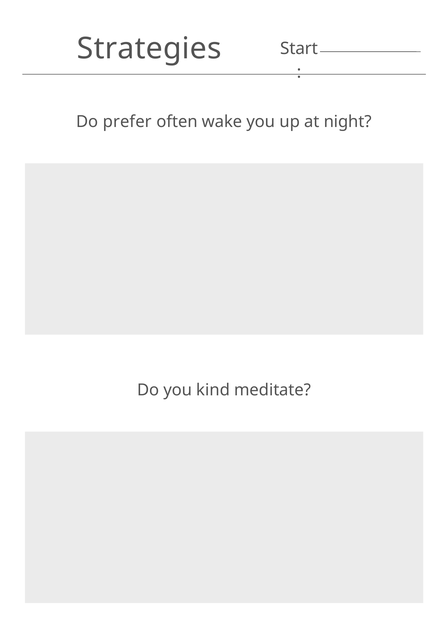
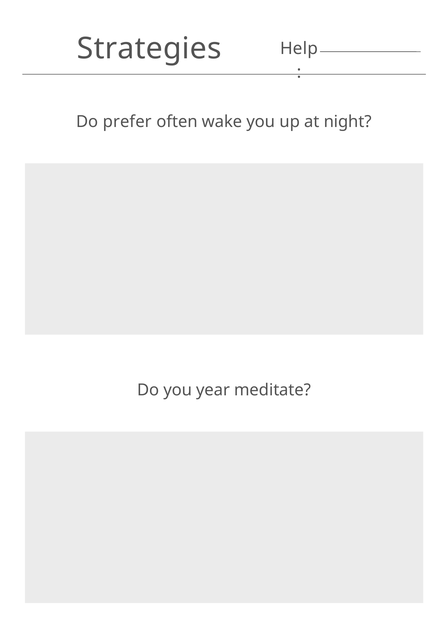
Start: Start -> Help
kind: kind -> year
